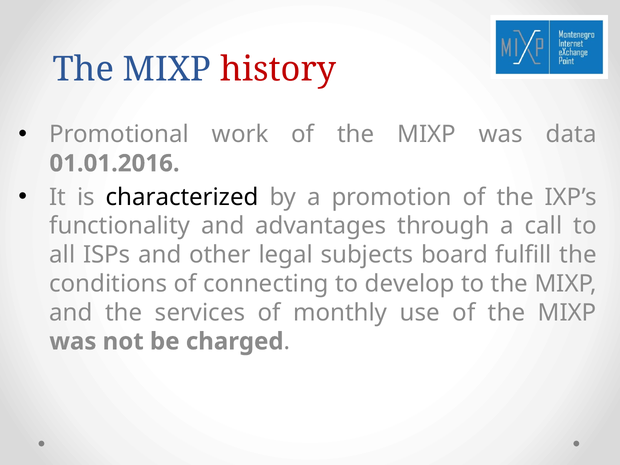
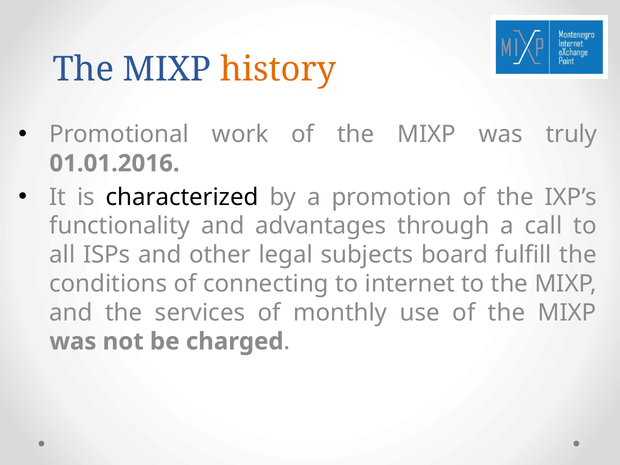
history colour: red -> orange
data: data -> truly
develop: develop -> internet
